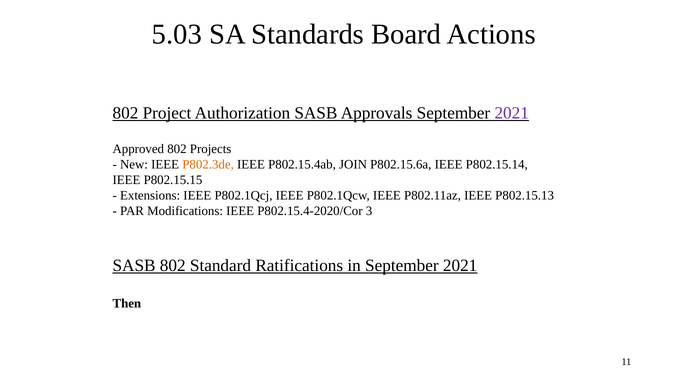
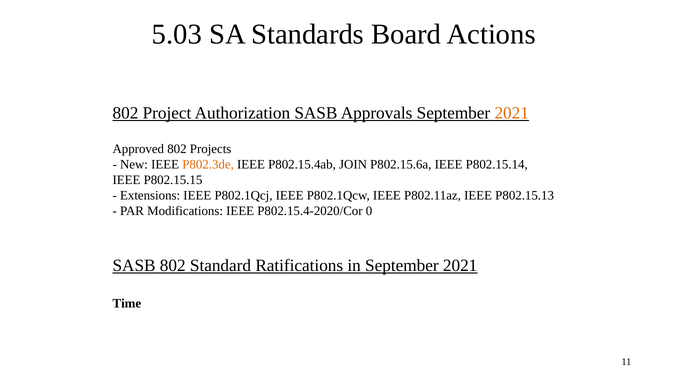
2021 at (512, 113) colour: purple -> orange
3: 3 -> 0
Then: Then -> Time
